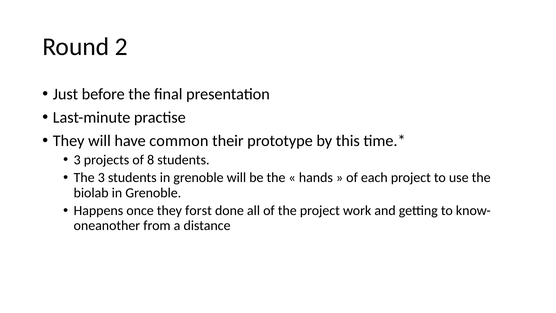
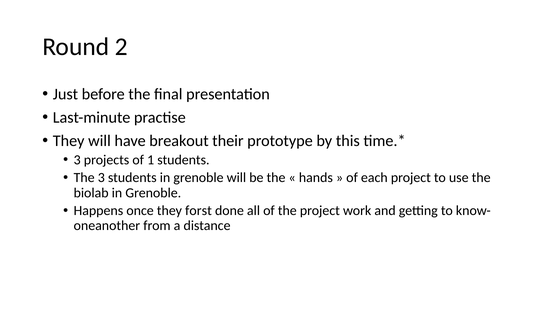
common: common -> breakout
8: 8 -> 1
